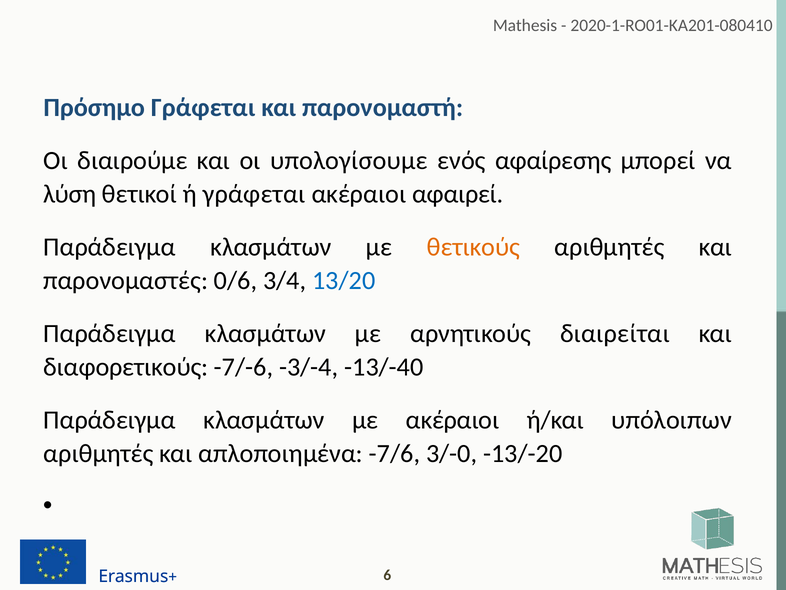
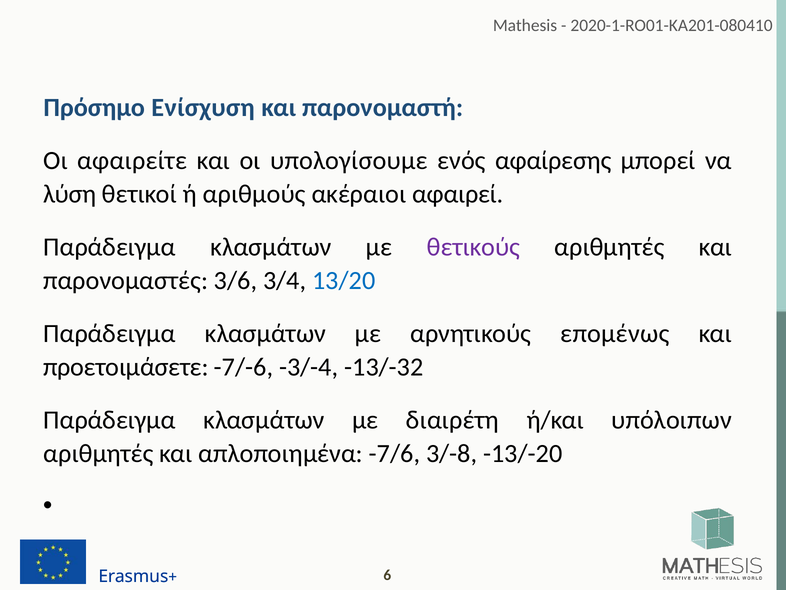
Πρόσημο Γράφεται: Γράφεται -> Ενίσχυση
διαιρούμε: διαιρούμε -> αφαιρείτε
ή γράφεται: γράφεται -> αριθμούς
θετικούς colour: orange -> purple
0/6: 0/6 -> 3/6
διαιρείται: διαιρείται -> επομένως
διαφορετικούς: διαφορετικούς -> προετοιμάσετε
-13/-40: -13/-40 -> -13/-32
με ακέραιοι: ακέραιοι -> διαιρέτη
3/-0: 3/-0 -> 3/-8
